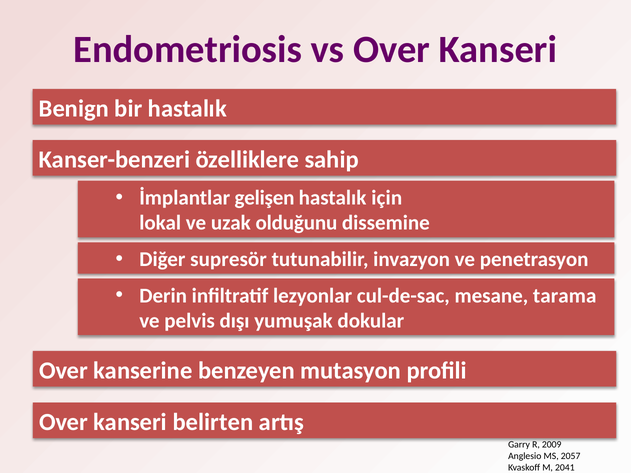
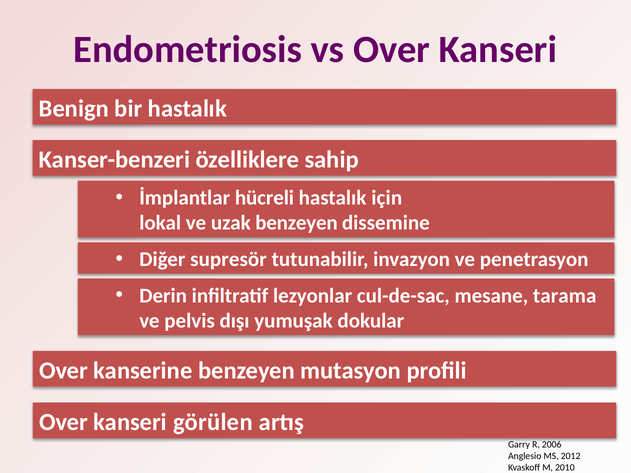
gelişen: gelişen -> hücreli
uzak olduğunu: olduğunu -> benzeyen
belirten: belirten -> görülen
2009: 2009 -> 2006
2057: 2057 -> 2012
2041: 2041 -> 2010
